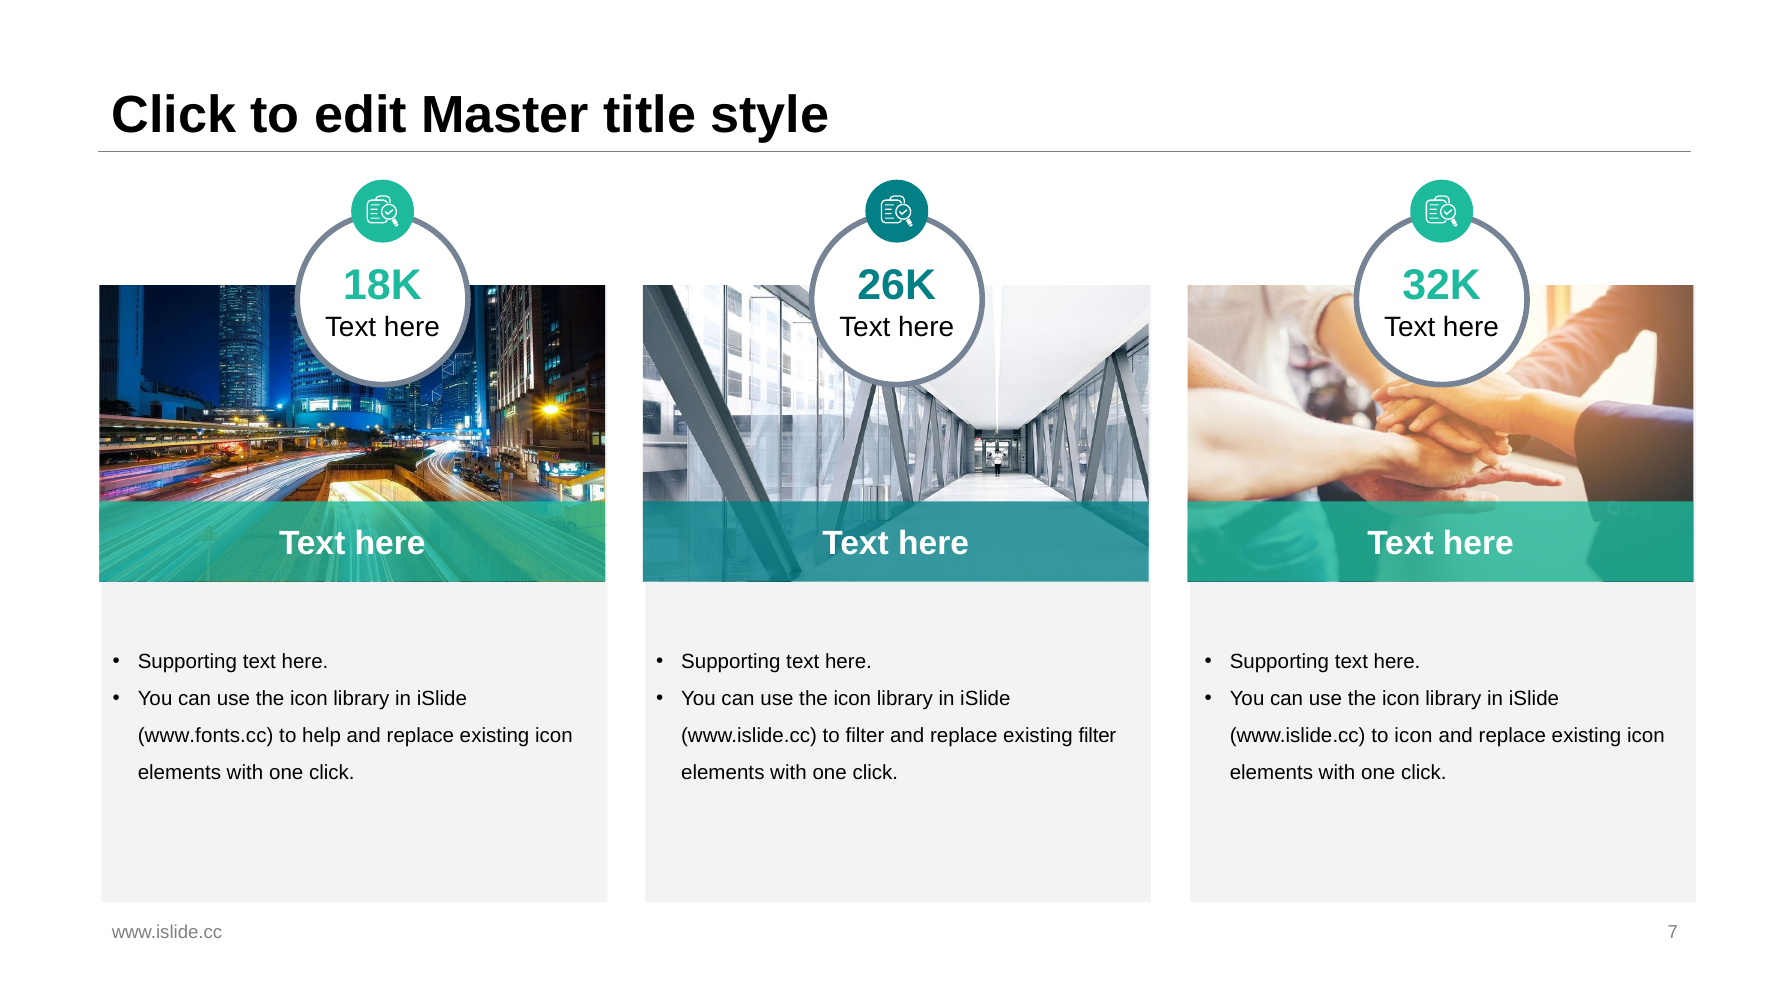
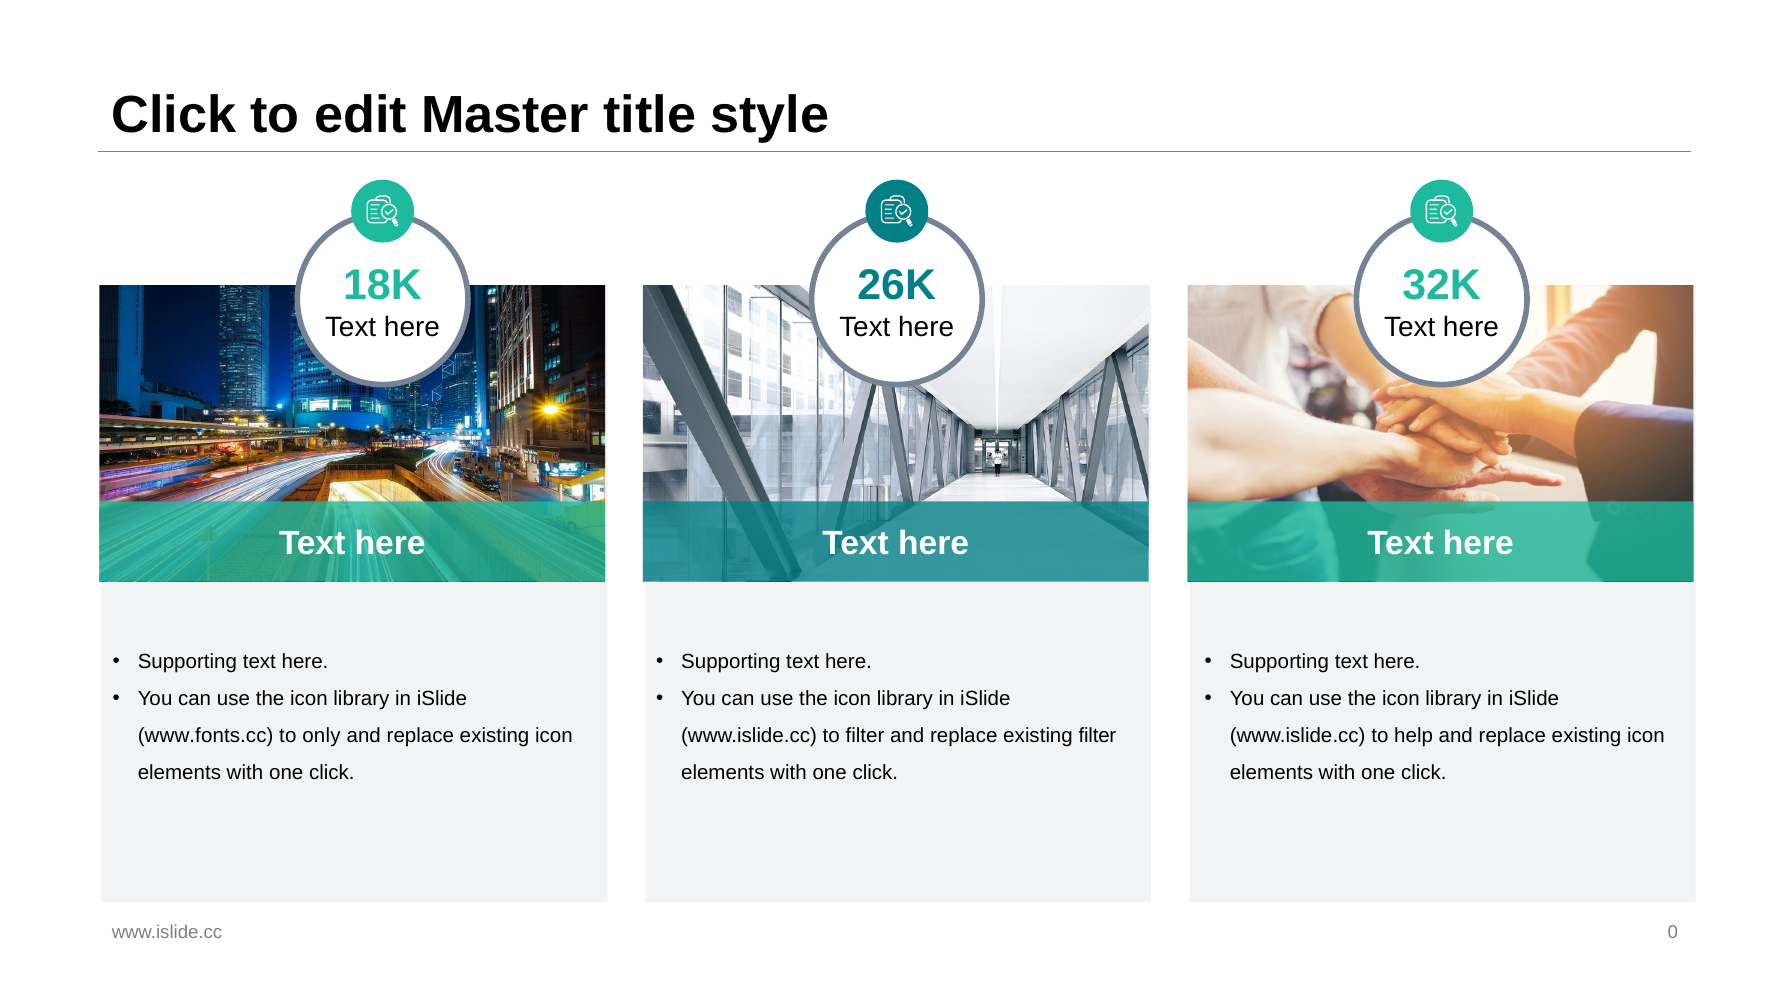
help: help -> only
to icon: icon -> help
7: 7 -> 0
